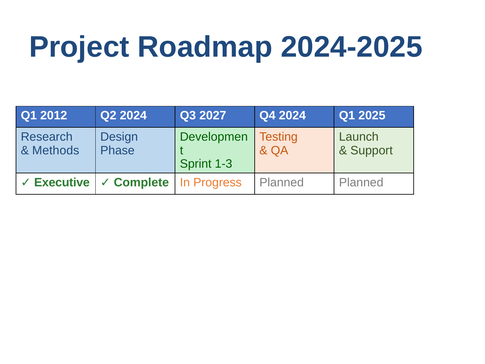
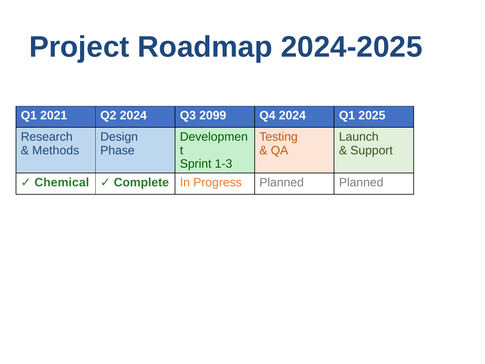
2012: 2012 -> 2021
2027: 2027 -> 2099
Executive: Executive -> Chemical
